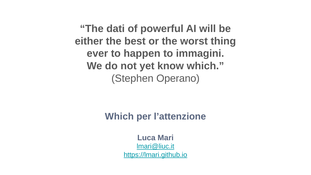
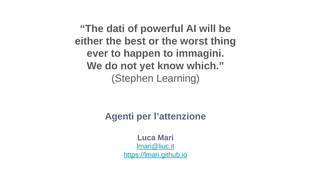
Operano: Operano -> Learning
Which at (119, 116): Which -> Agenti
